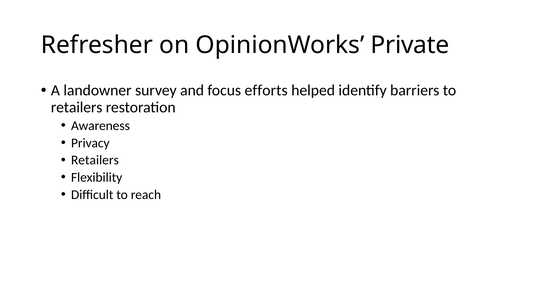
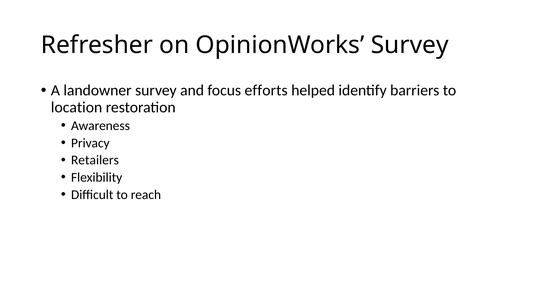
OpinionWorks Private: Private -> Survey
retailers at (77, 108): retailers -> location
